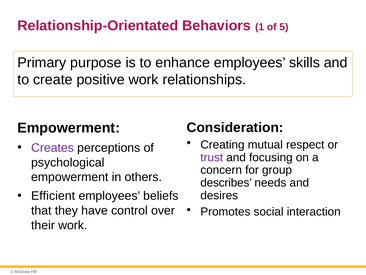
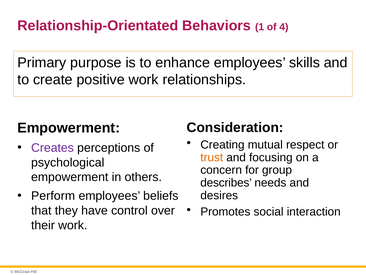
5: 5 -> 4
trust colour: purple -> orange
Efficient: Efficient -> Perform
